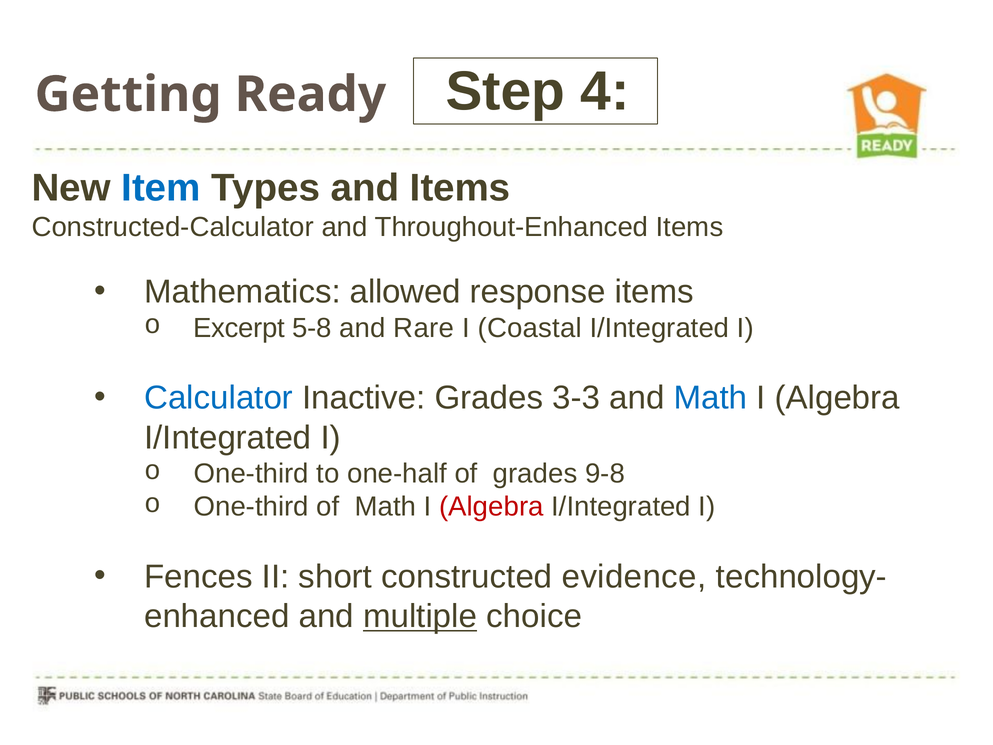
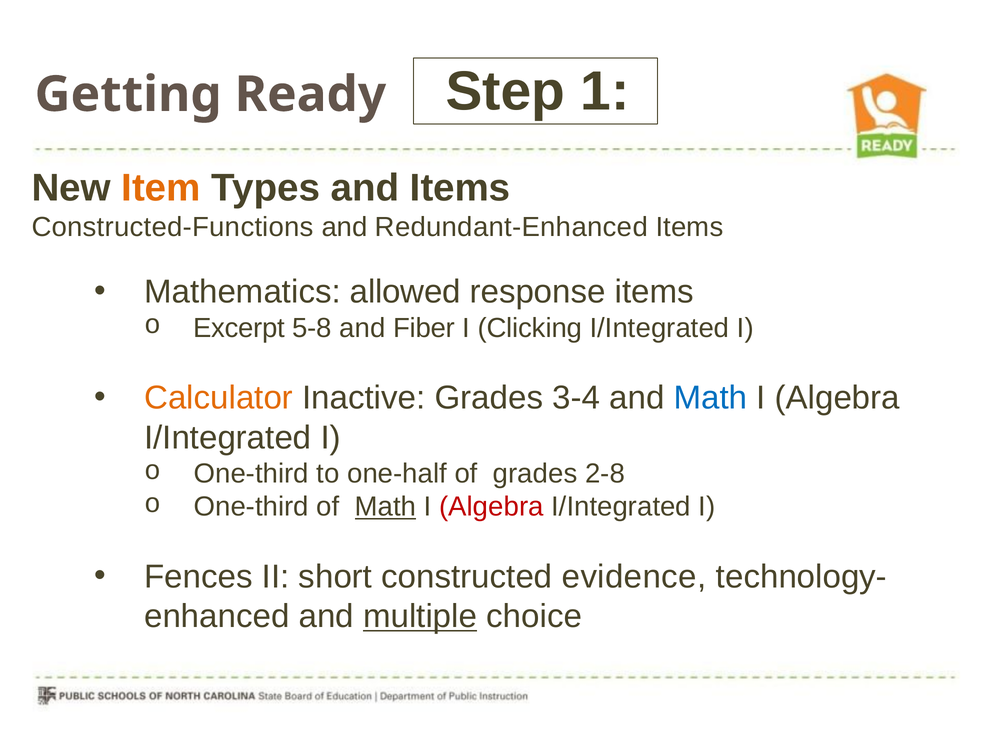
4: 4 -> 1
Item colour: blue -> orange
Constructed-Calculator: Constructed-Calculator -> Constructed-Functions
Throughout-Enhanced: Throughout-Enhanced -> Redundant-Enhanced
Rare: Rare -> Fiber
Coastal: Coastal -> Clicking
Calculator colour: blue -> orange
3-3: 3-3 -> 3-4
9-8: 9-8 -> 2-8
Math at (385, 507) underline: none -> present
